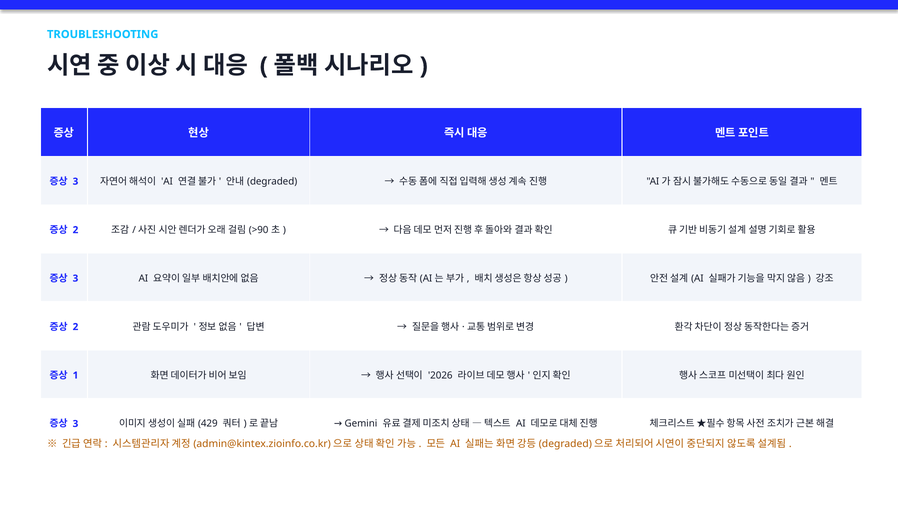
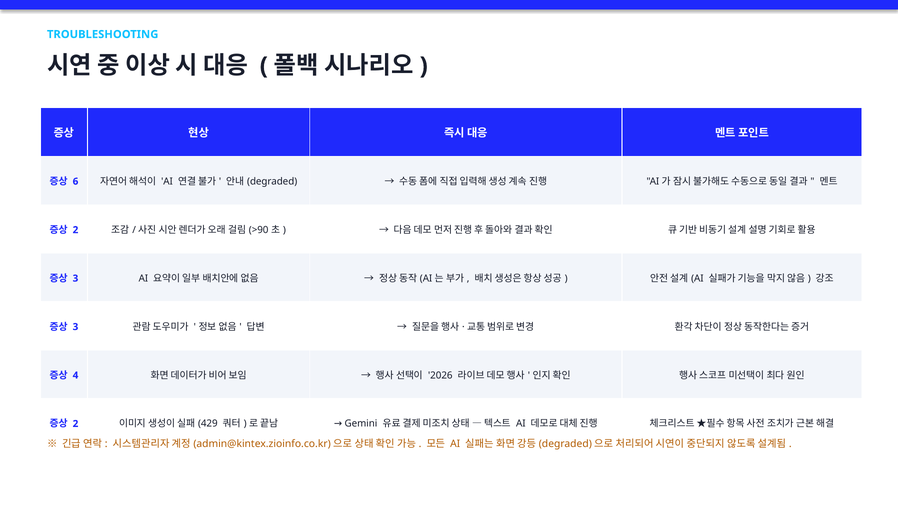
3 at (76, 181): 3 -> 6
2 at (76, 327): 2 -> 3
1: 1 -> 4
3 at (76, 424): 3 -> 2
